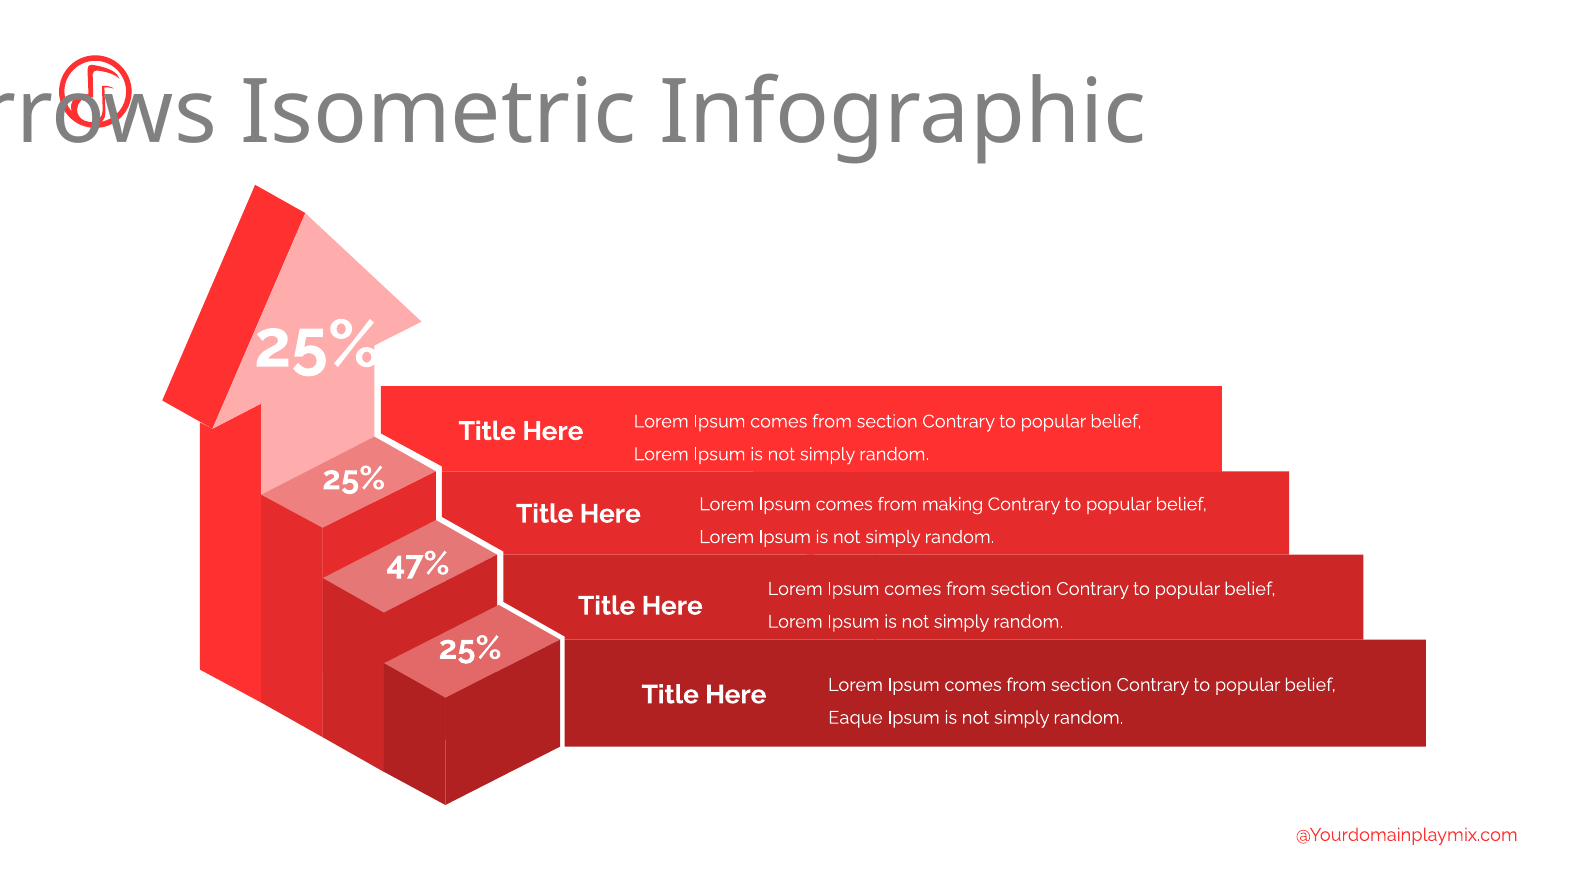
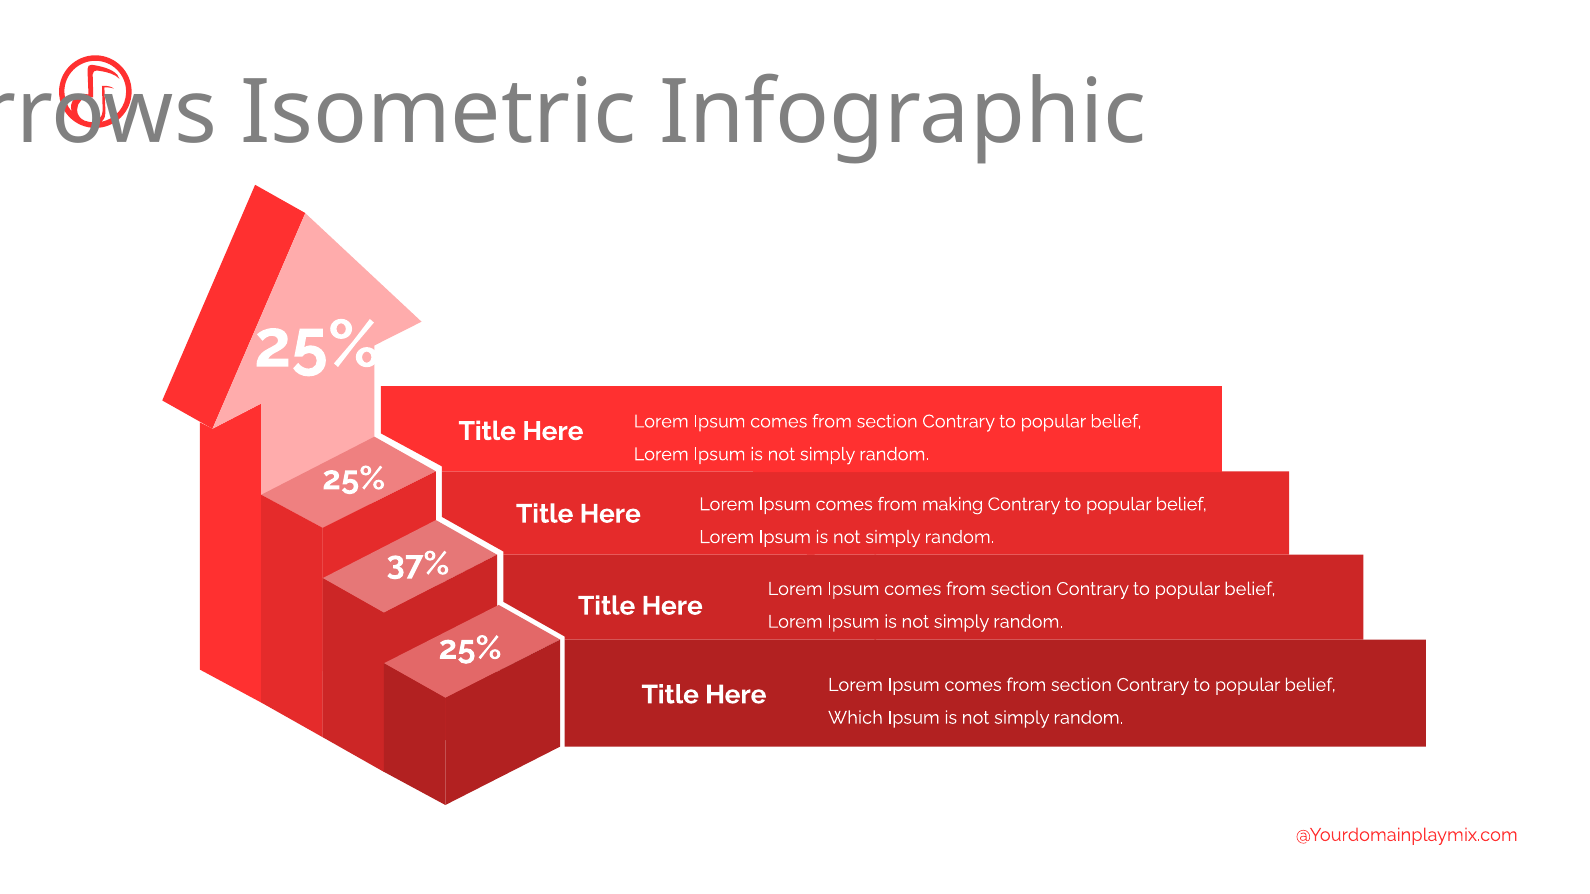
47%: 47% -> 37%
Eaque: Eaque -> Which
